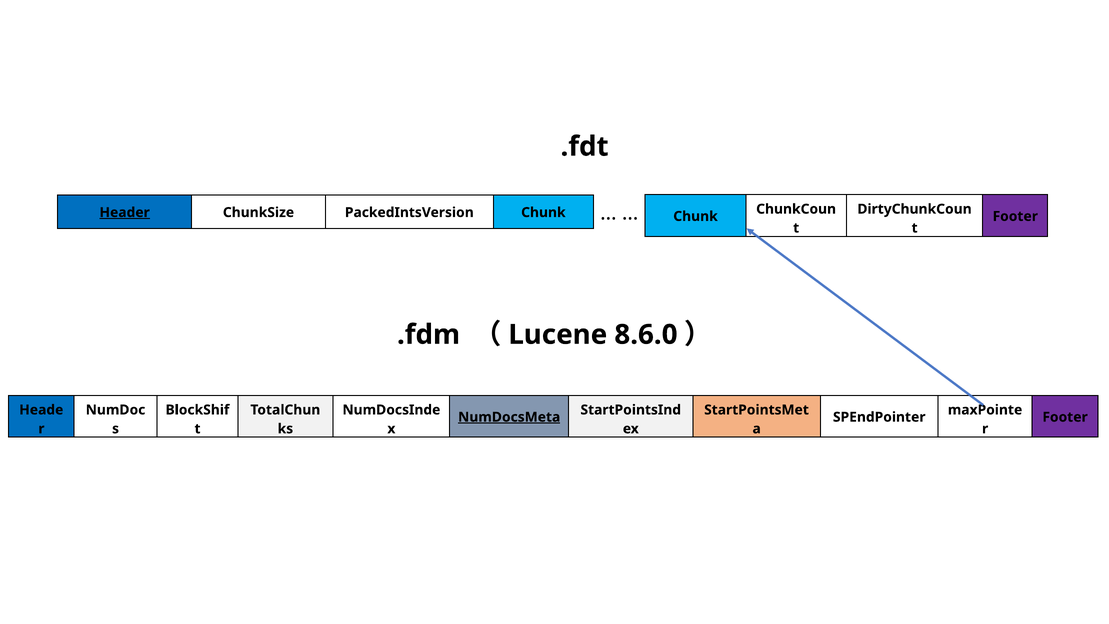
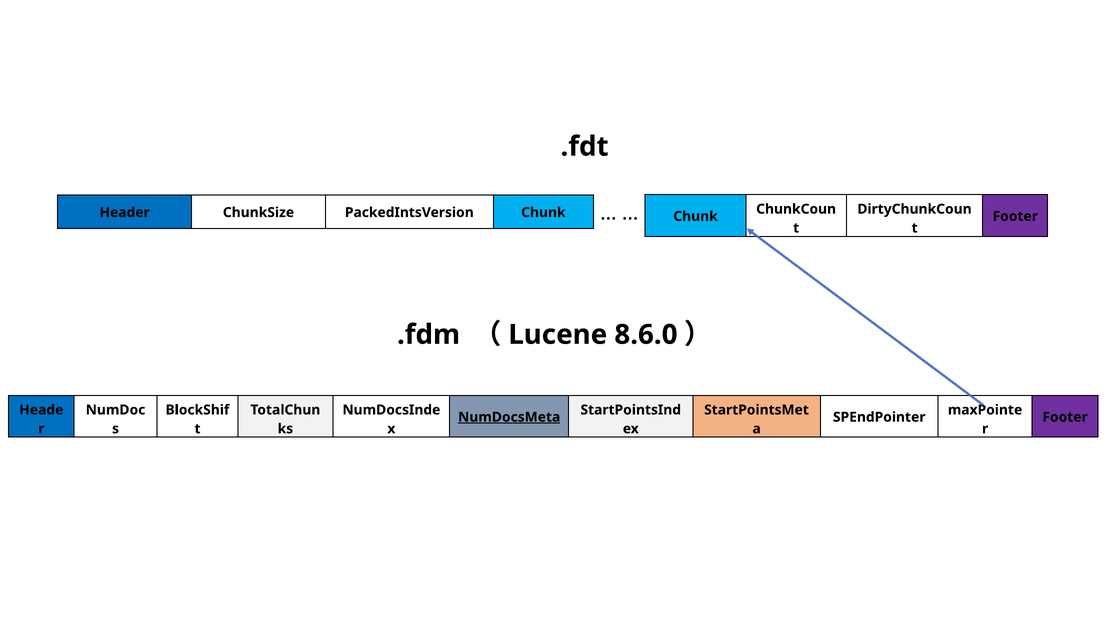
Header underline: present -> none
